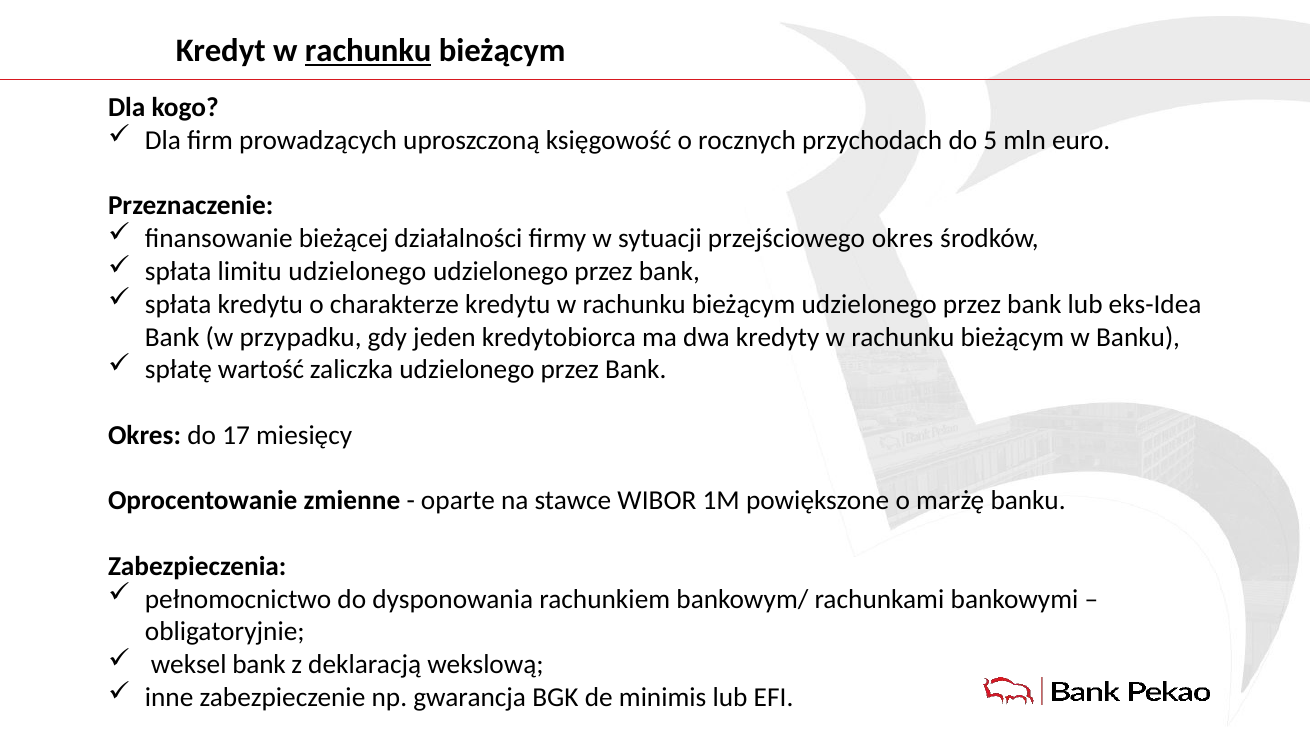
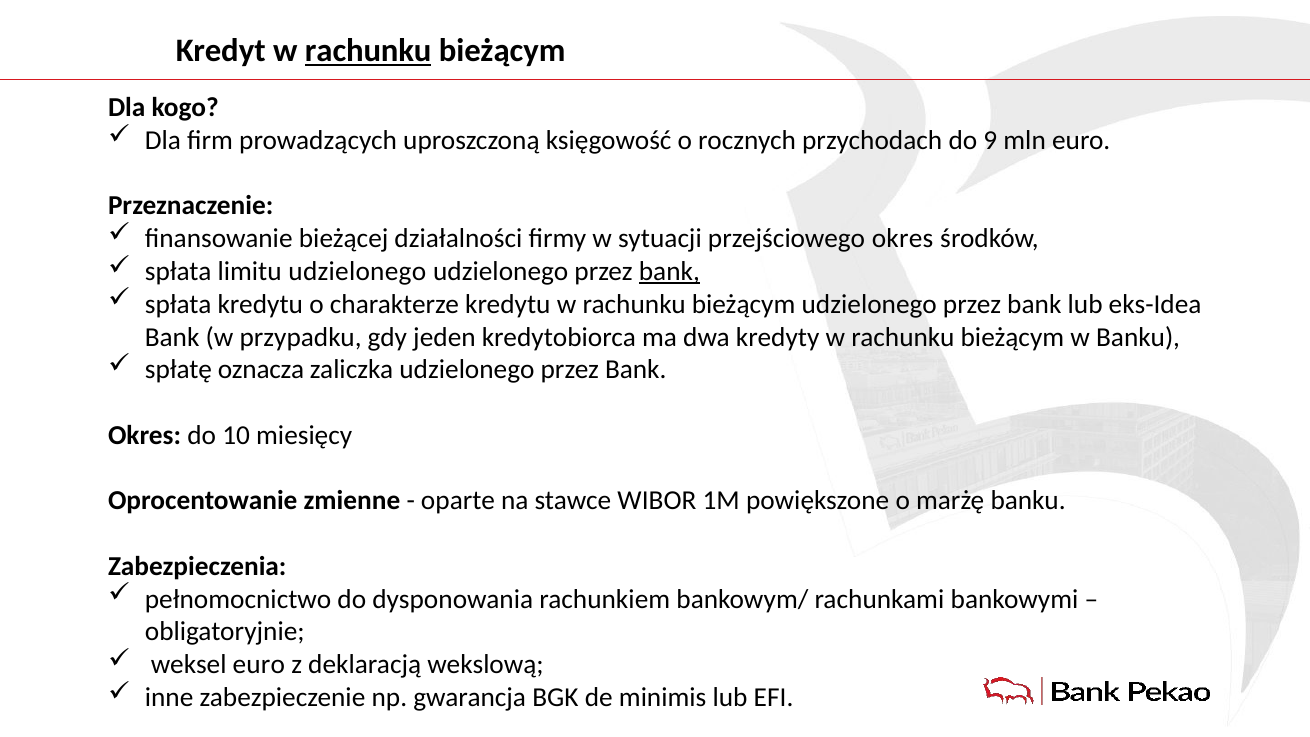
5: 5 -> 9
bank at (669, 271) underline: none -> present
wartość: wartość -> oznacza
17: 17 -> 10
weksel bank: bank -> euro
